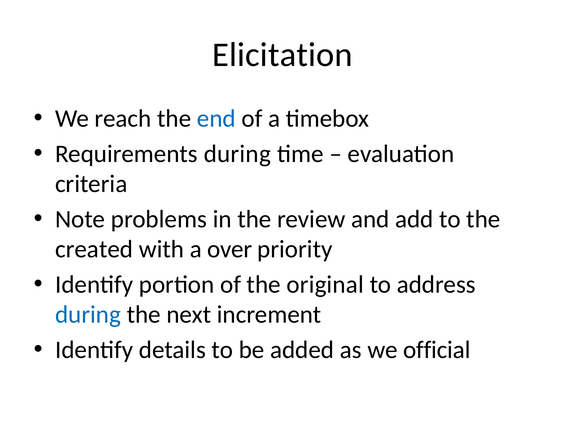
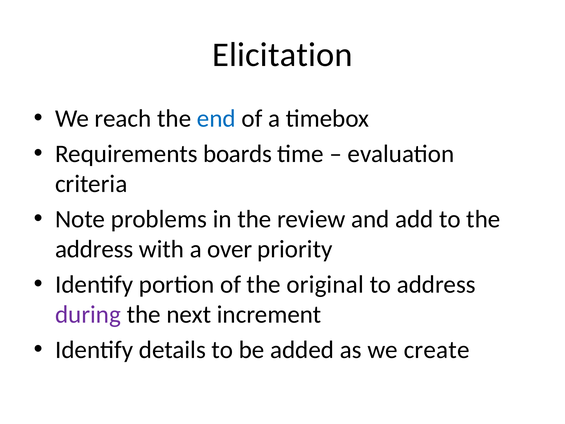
Requirements during: during -> boards
created at (94, 249): created -> address
during at (88, 314) colour: blue -> purple
official: official -> create
